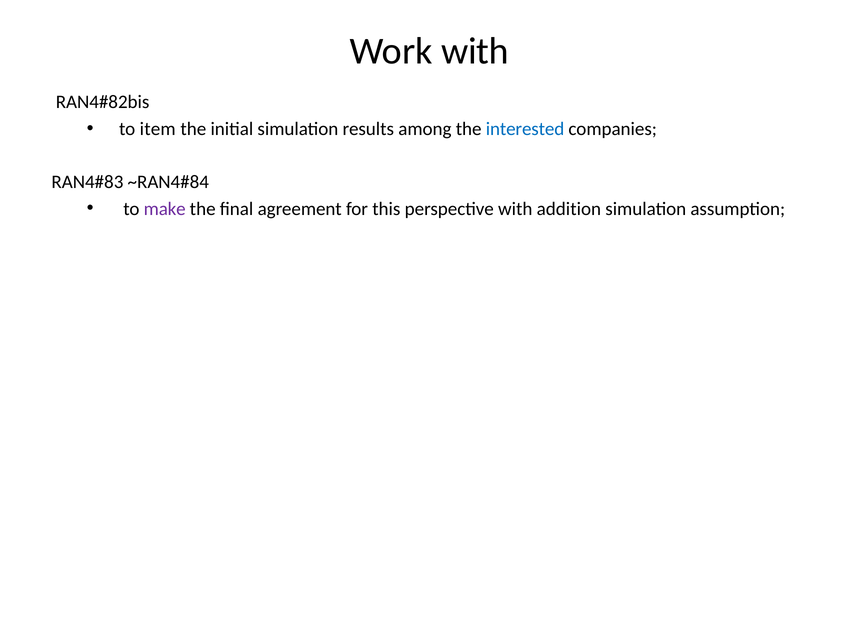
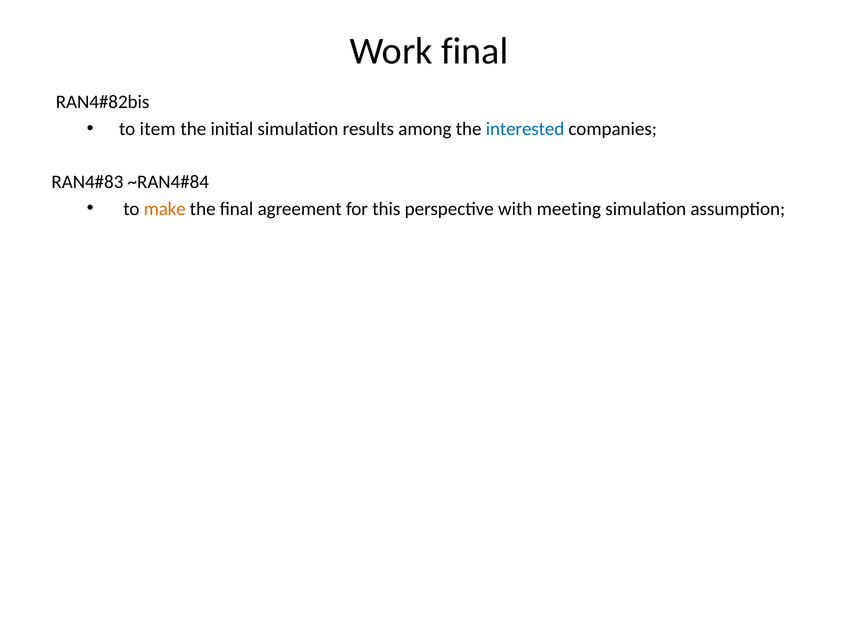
Work with: with -> final
make colour: purple -> orange
addition: addition -> meeting
